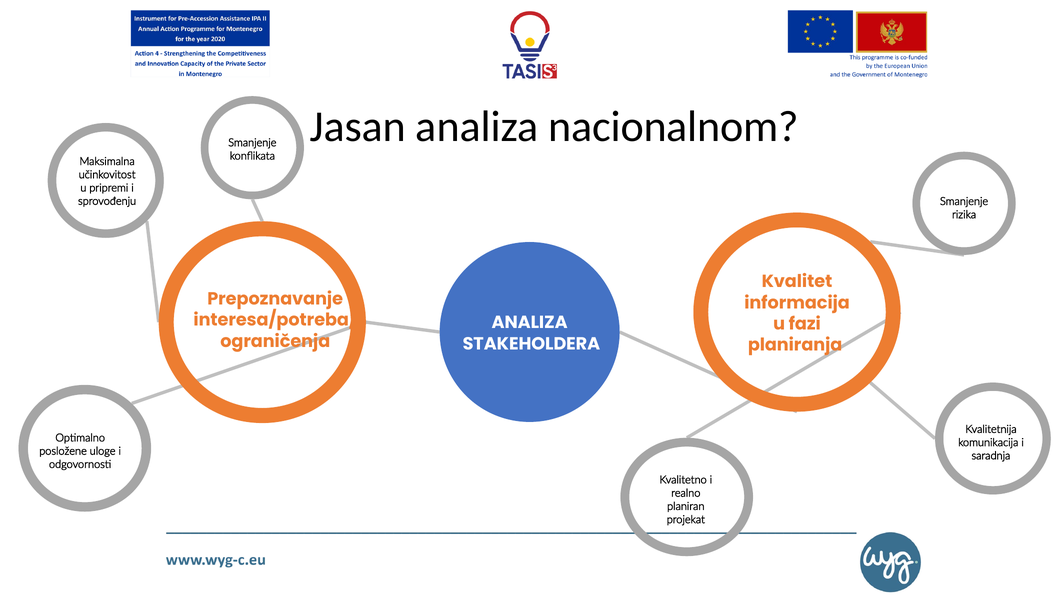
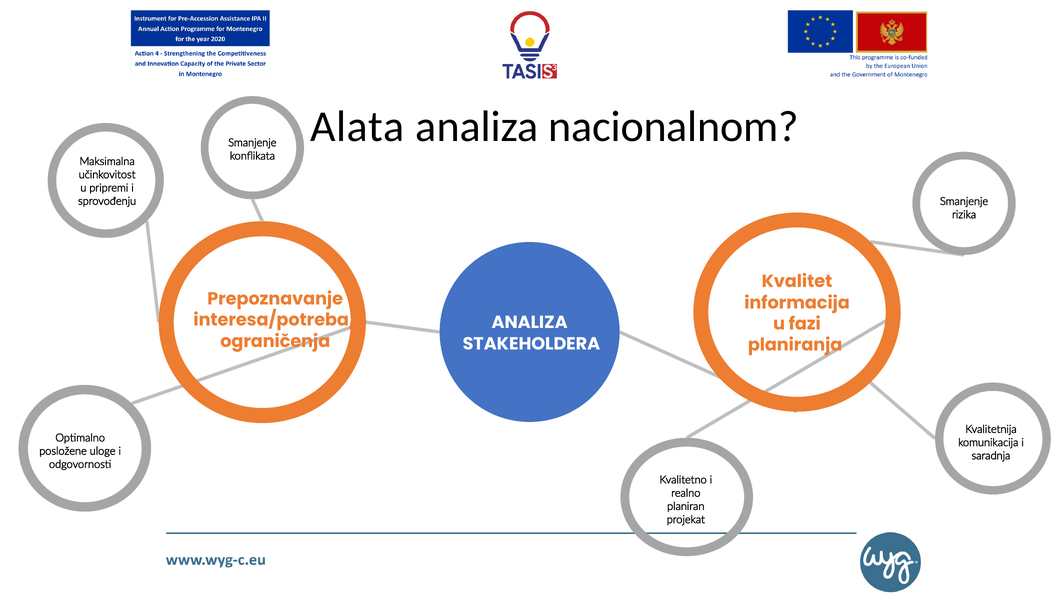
Jasan: Jasan -> Alata
